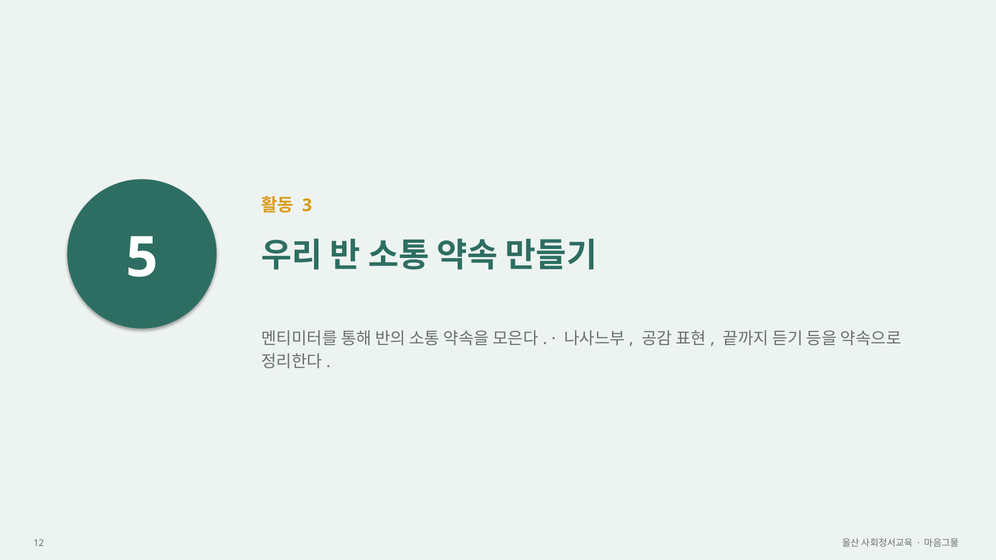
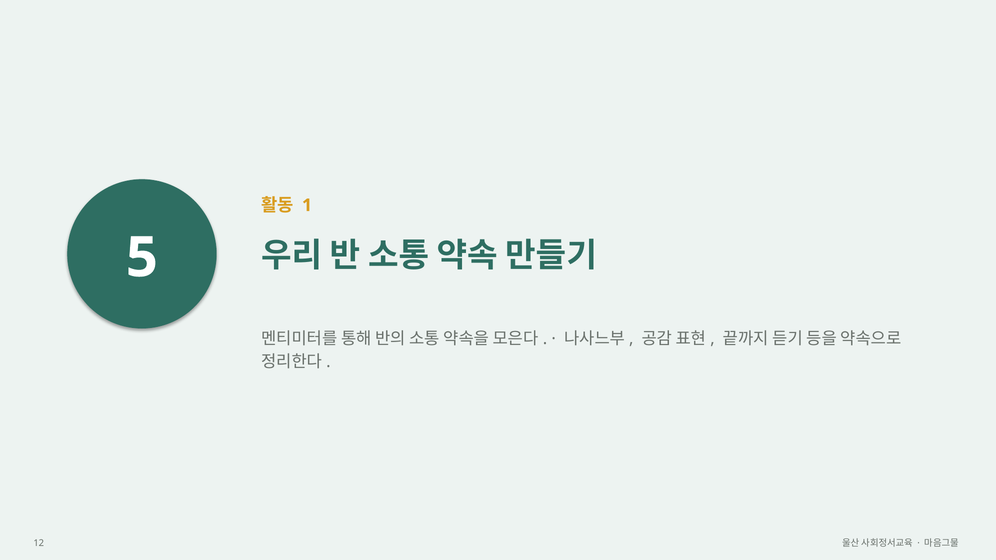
3: 3 -> 1
